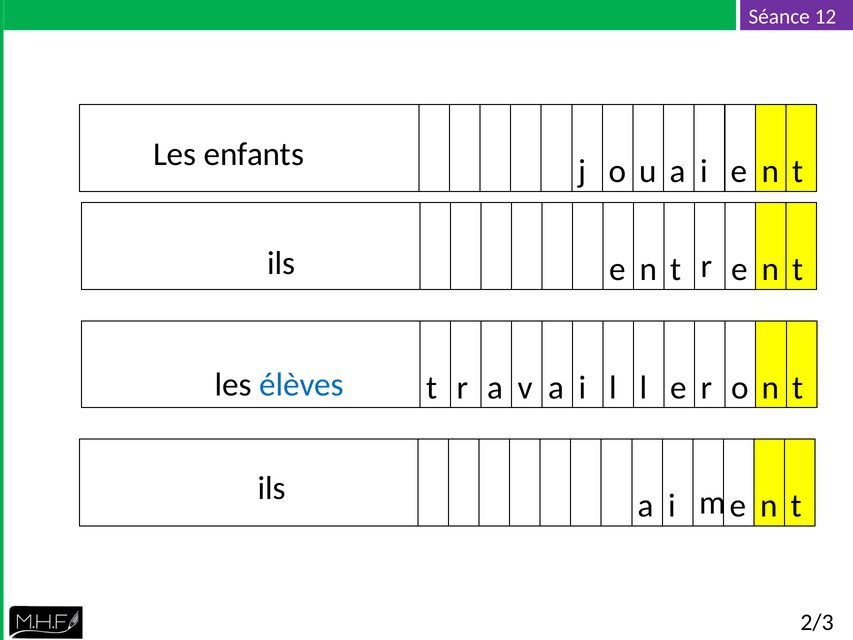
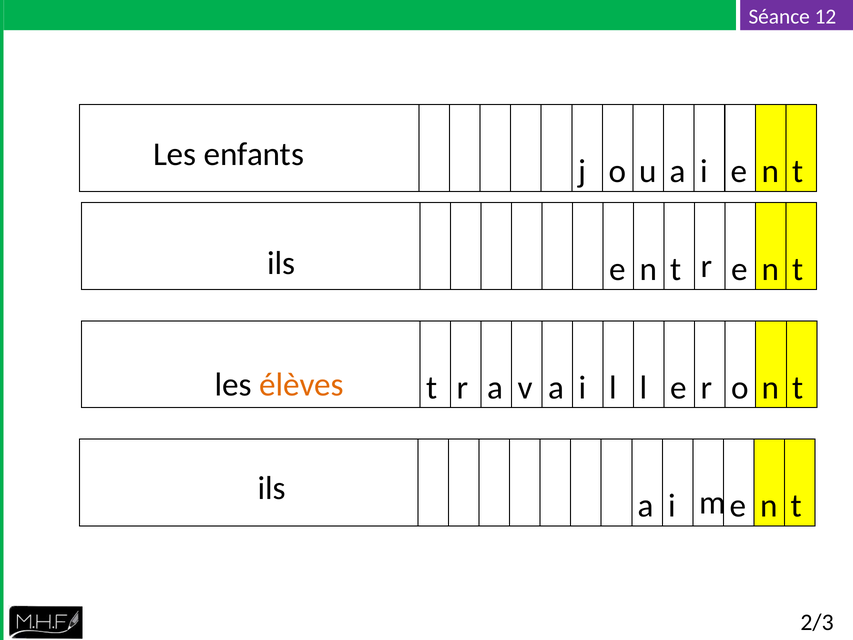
élèves colour: blue -> orange
